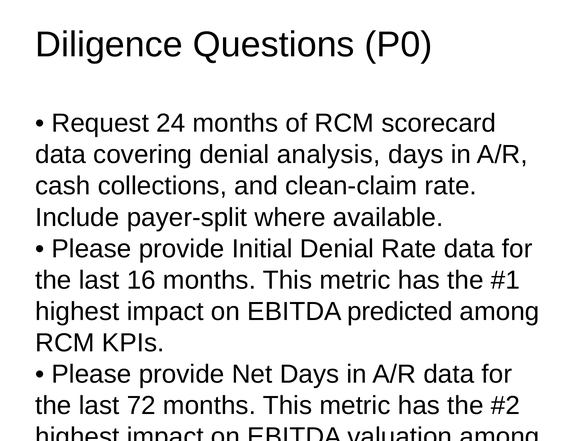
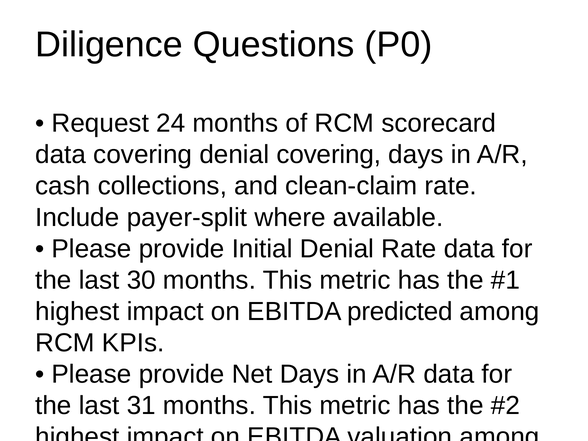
denial analysis: analysis -> covering
16: 16 -> 30
72: 72 -> 31
